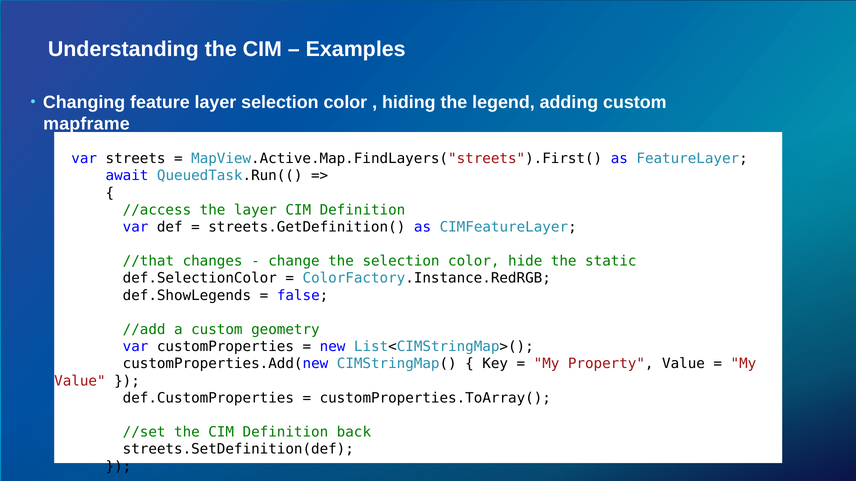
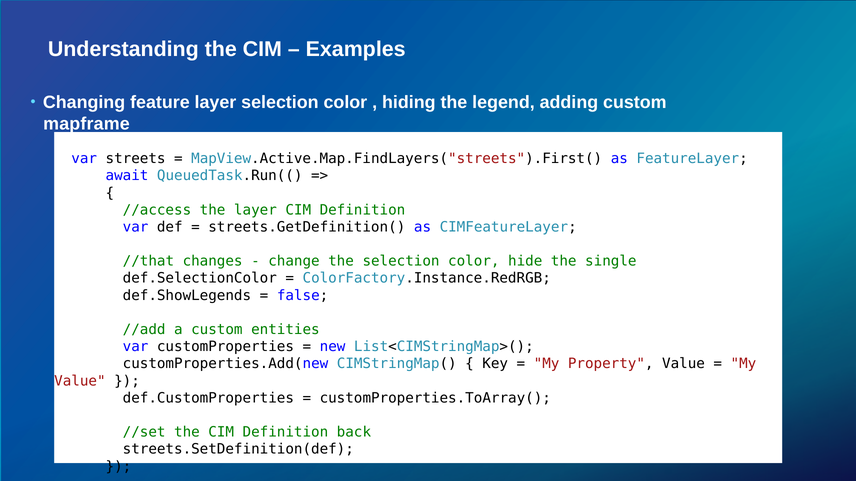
static: static -> single
geometry: geometry -> entities
